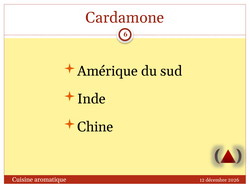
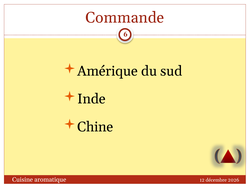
Cardamone: Cardamone -> Commande
